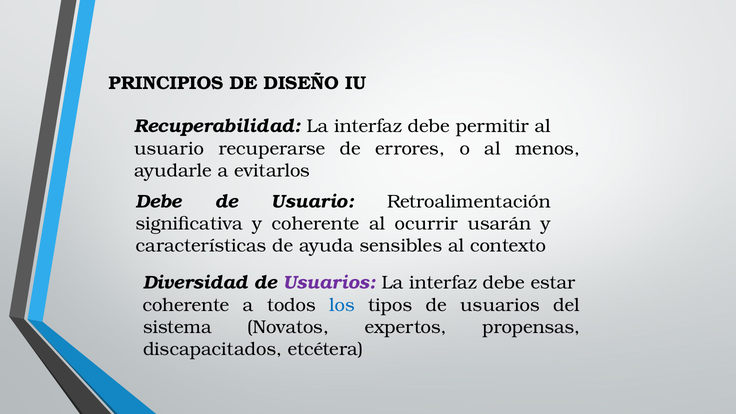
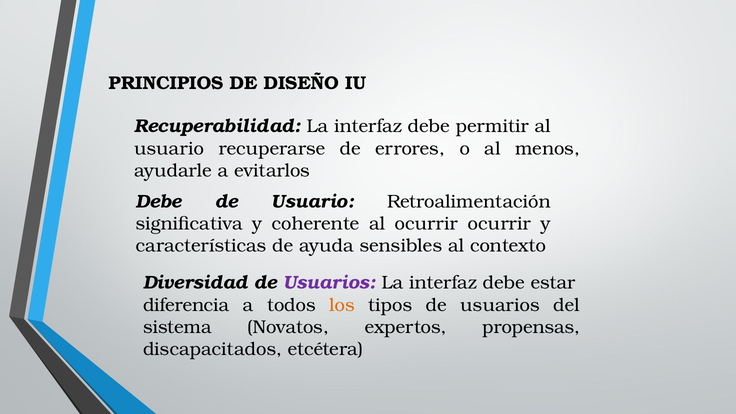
ocurrir usarán: usarán -> ocurrir
coherente at (186, 305): coherente -> diferencia
los colour: blue -> orange
